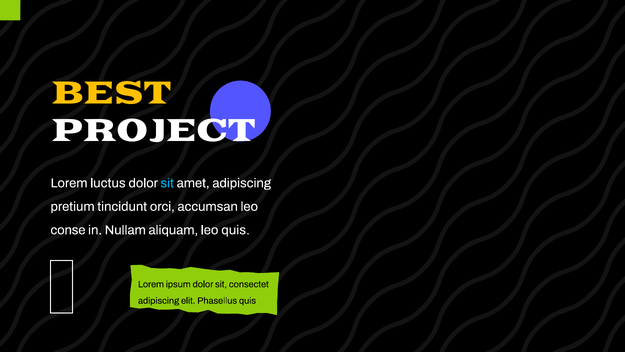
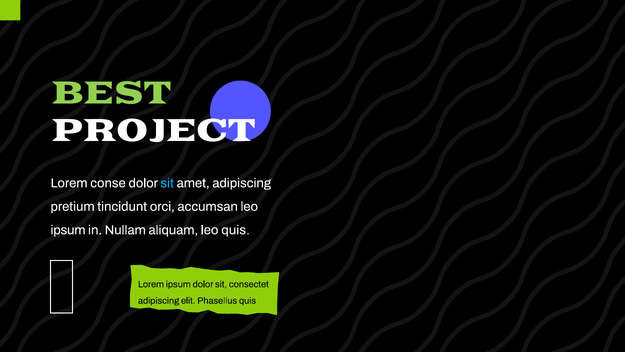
BEST colour: yellow -> light green
luctus: luctus -> conse
conse at (68, 230): conse -> ipsum
